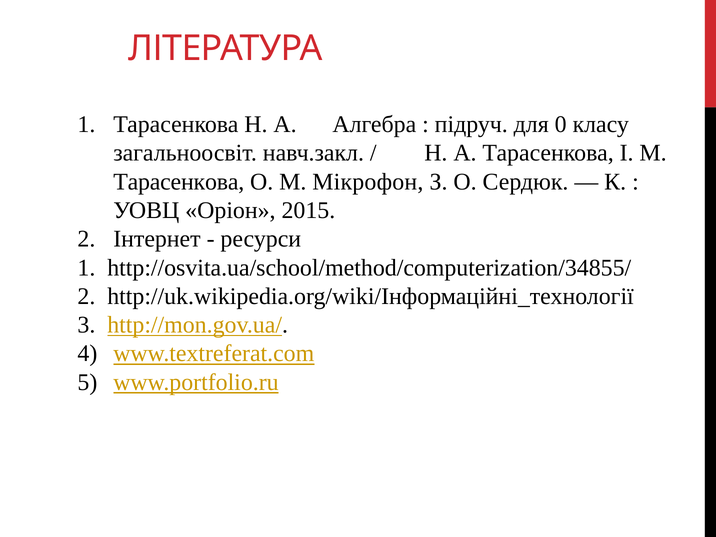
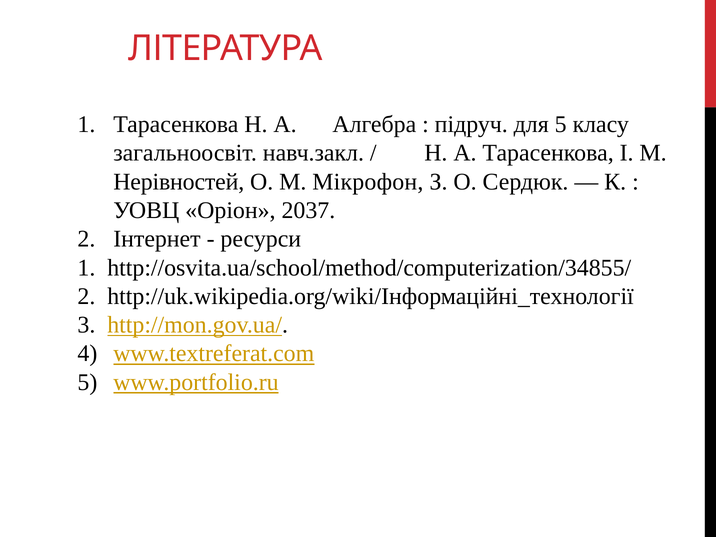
для 0: 0 -> 5
Тарасенкова at (179, 182): Тарасенкова -> Нерівностей
2015: 2015 -> 2037
